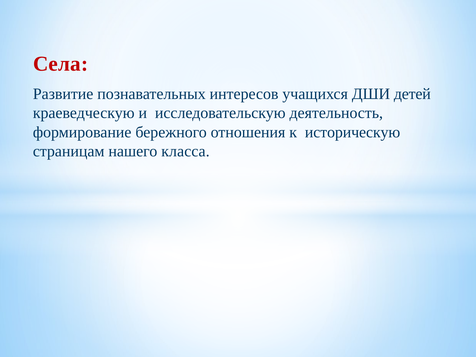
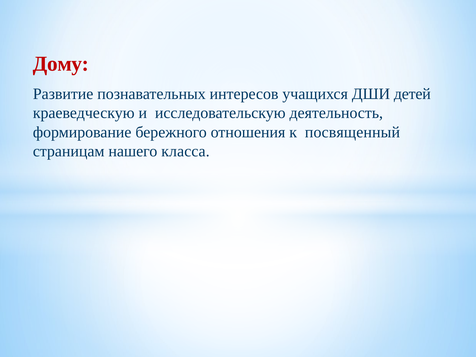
Села: Села -> Дому
историческую: историческую -> посвященный
